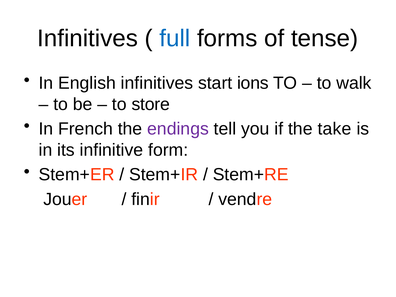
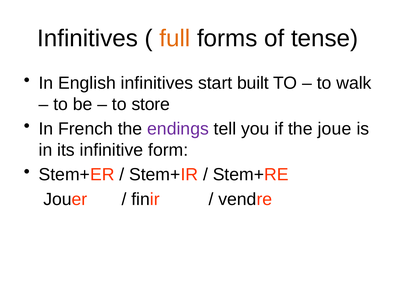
full colour: blue -> orange
ions: ions -> built
take: take -> joue
